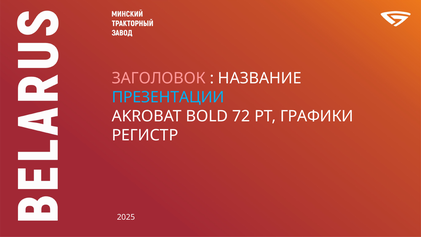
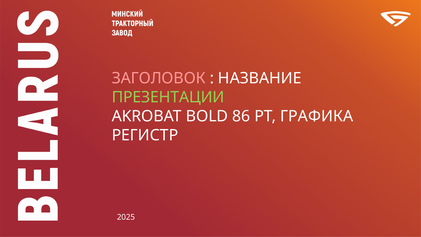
ПРЕЗЕНТАЦИИ colour: light blue -> light green
72: 72 -> 86
ГРАФИКИ: ГРАФИКИ -> ГРАФИКА
